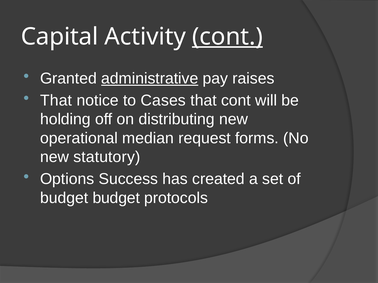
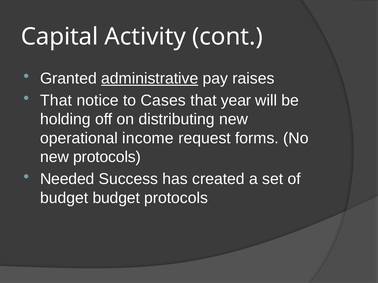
cont at (227, 37) underline: present -> none
that cont: cont -> year
median: median -> income
new statutory: statutory -> protocols
Options: Options -> Needed
